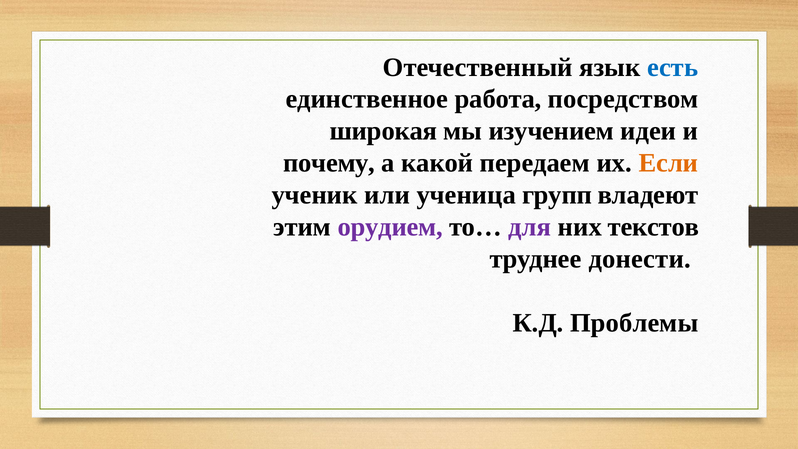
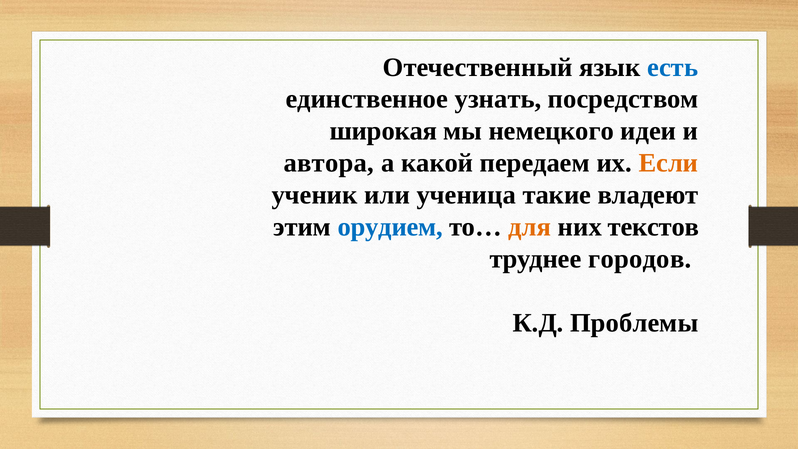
работа: работа -> узнать
изучением: изучением -> немецкого
почему: почему -> автора
групп: групп -> такие
орудием colour: purple -> blue
для colour: purple -> orange
донести: донести -> городов
